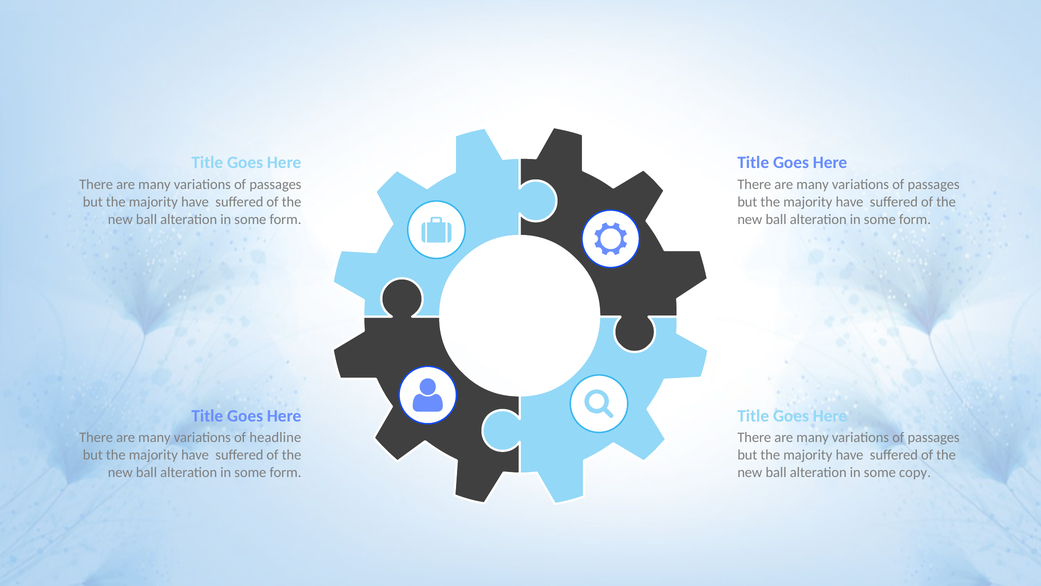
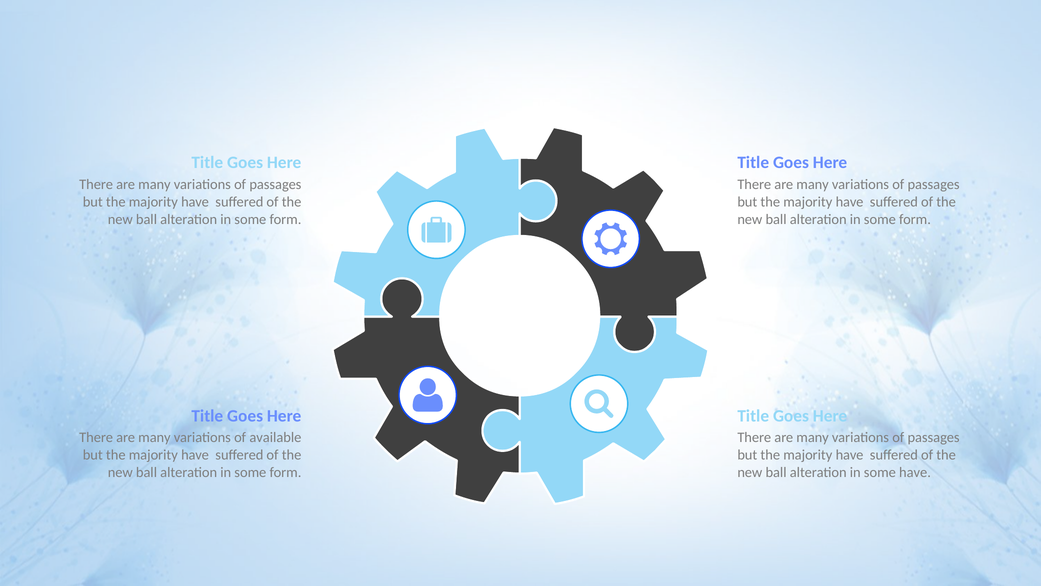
headline: headline -> available
some copy: copy -> have
